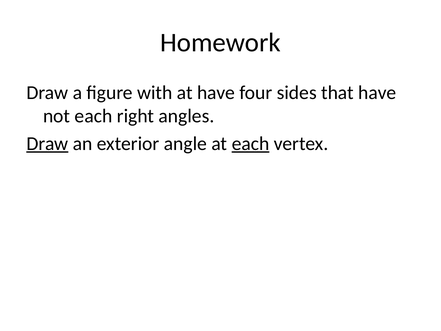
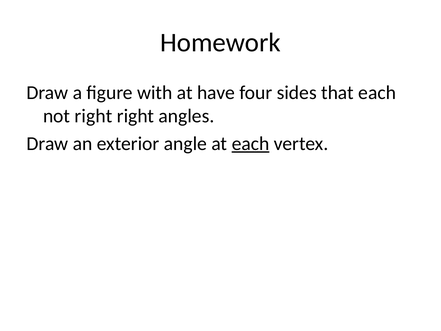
that have: have -> each
not each: each -> right
Draw at (47, 143) underline: present -> none
